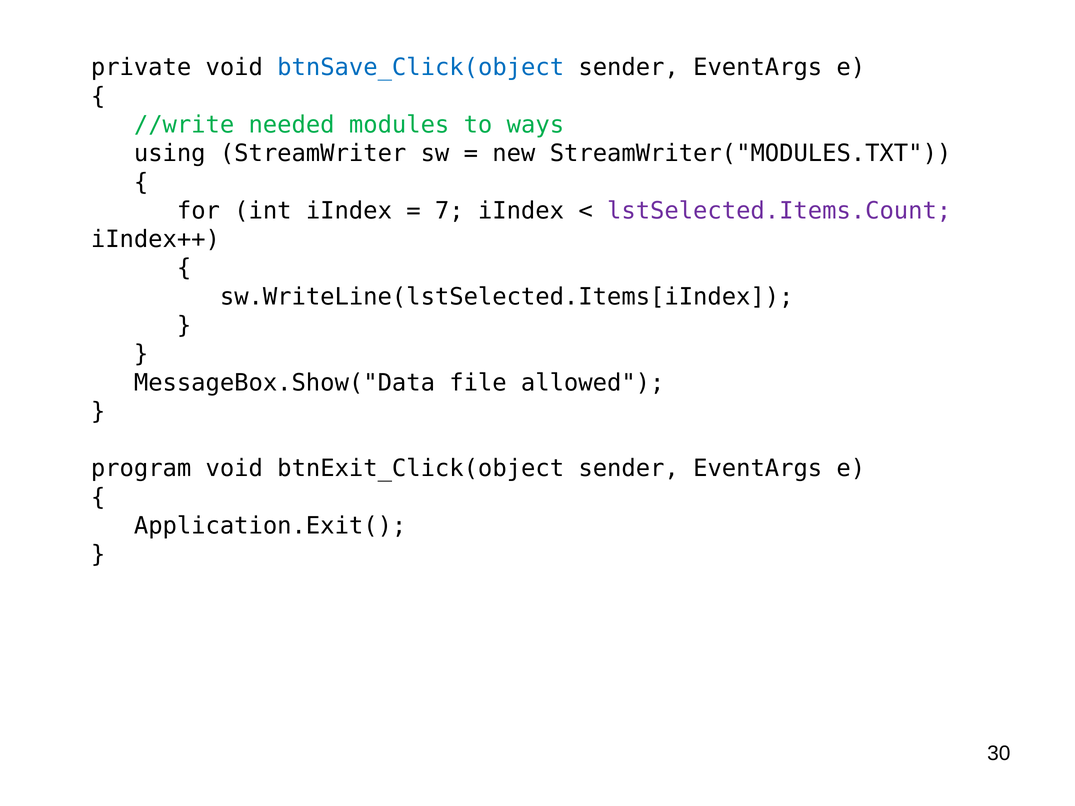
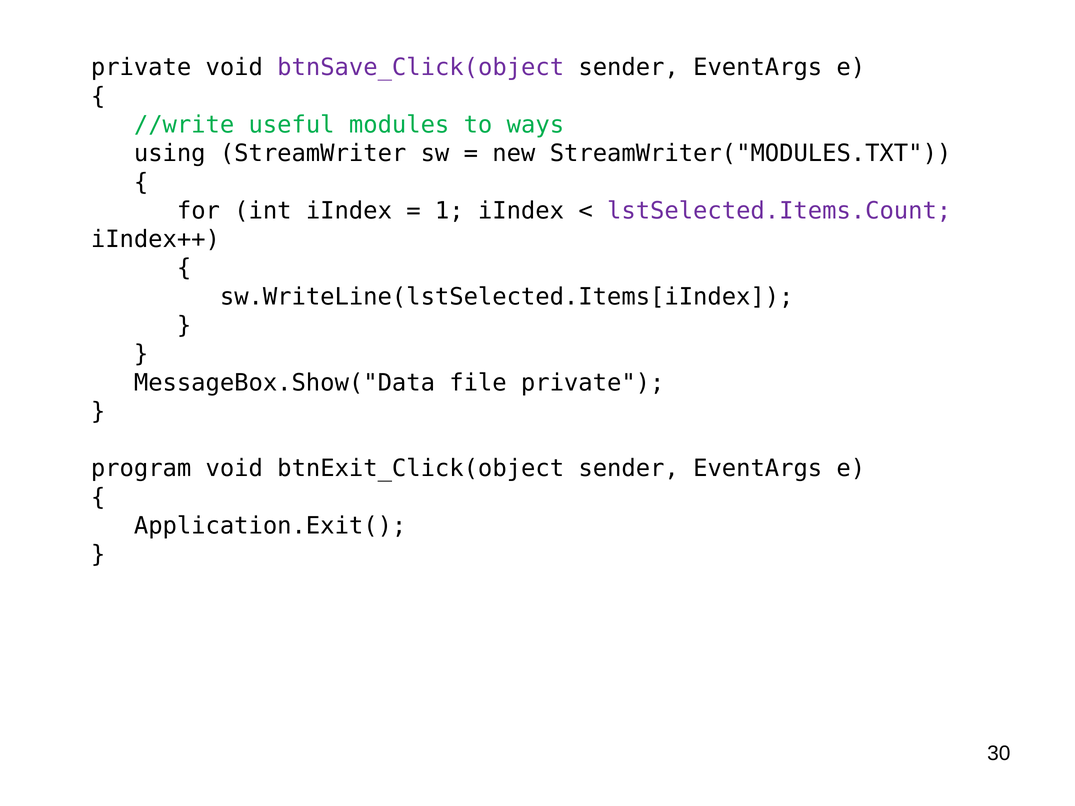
btnSave_Click(object colour: blue -> purple
needed: needed -> useful
7: 7 -> 1
file allowed: allowed -> private
